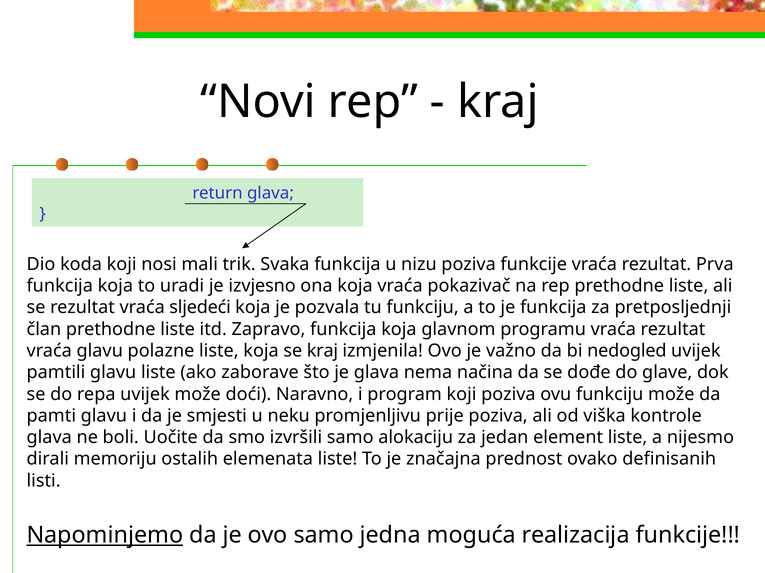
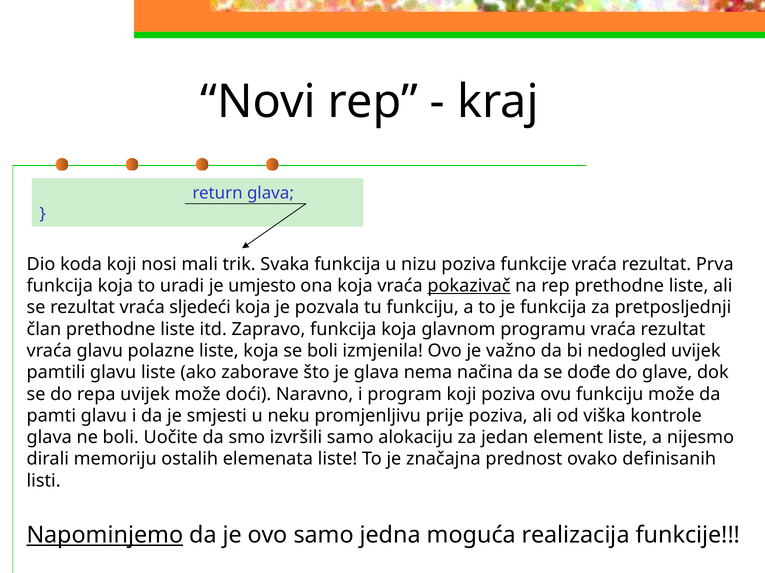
izvjesno: izvjesno -> umjesto
pokazivač underline: none -> present
se kraj: kraj -> boli
